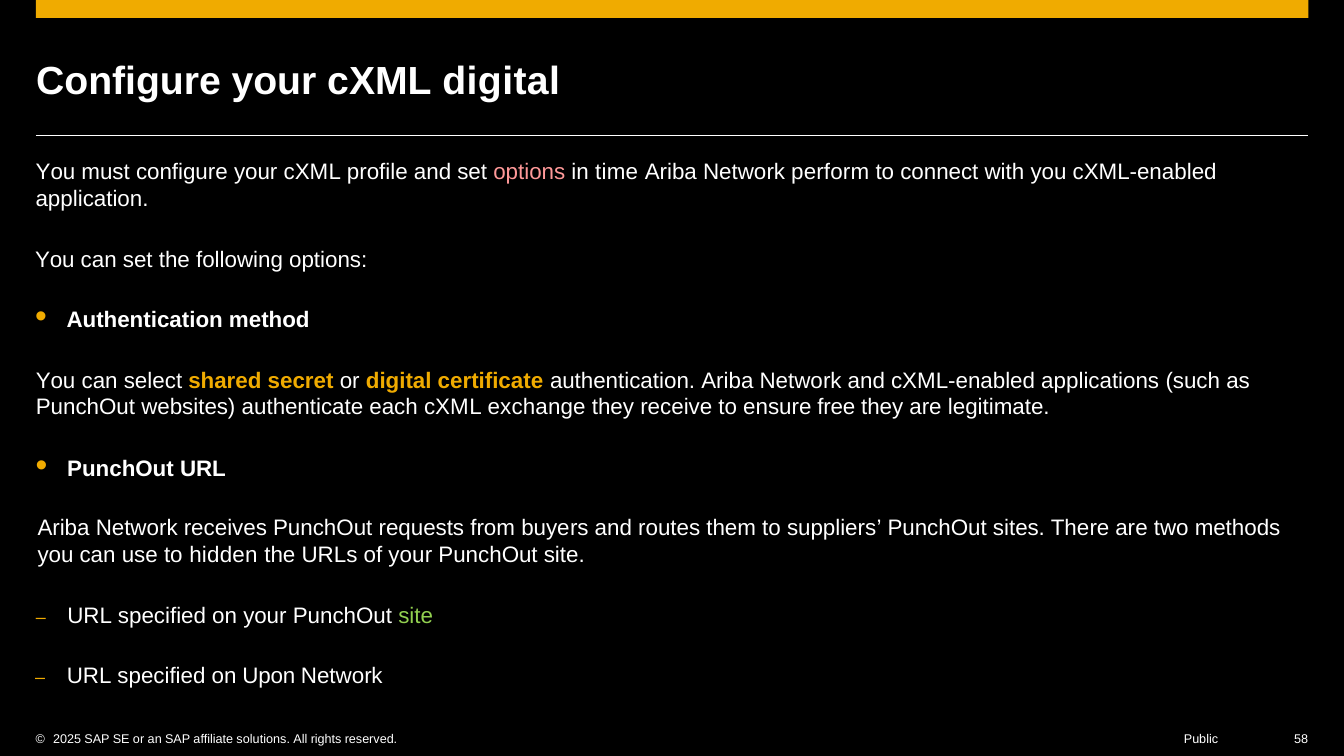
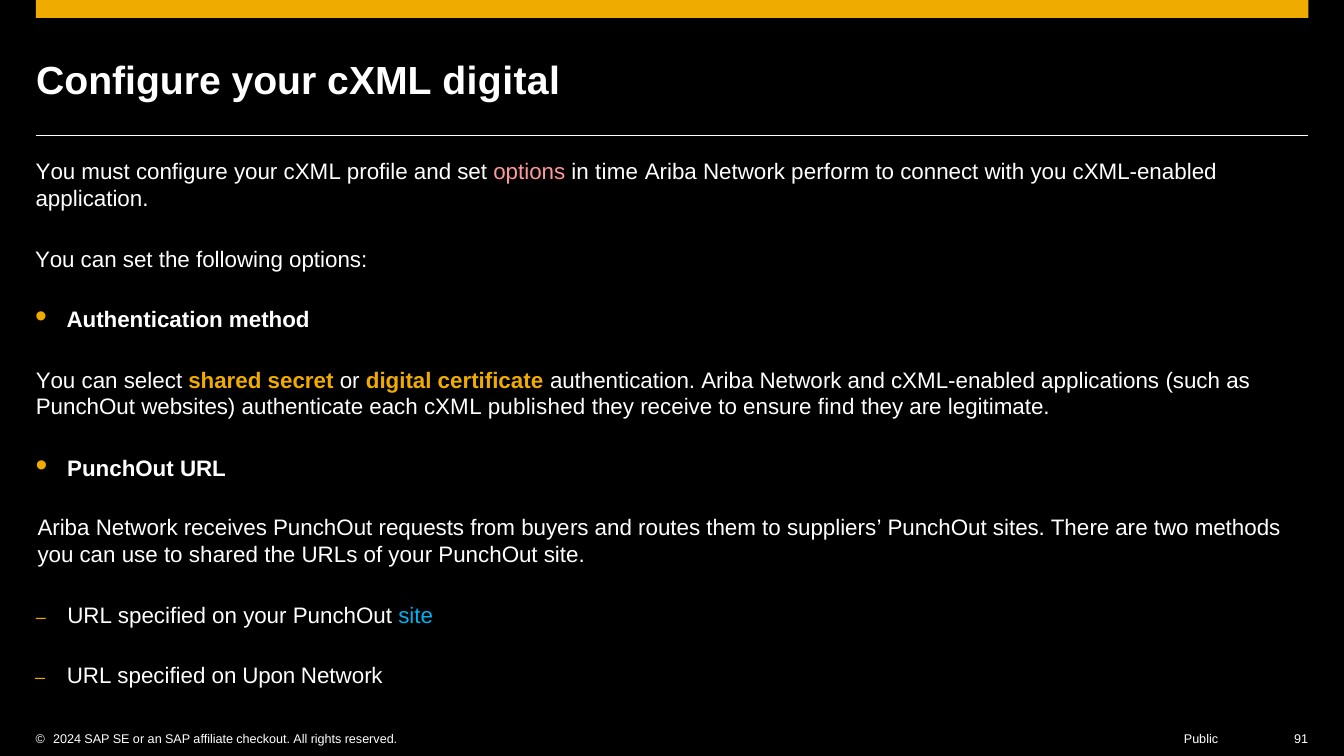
exchange: exchange -> published
free: free -> find
to hidden: hidden -> shared
site at (416, 616) colour: light green -> light blue
2025: 2025 -> 2024
solutions: solutions -> checkout
58: 58 -> 91
